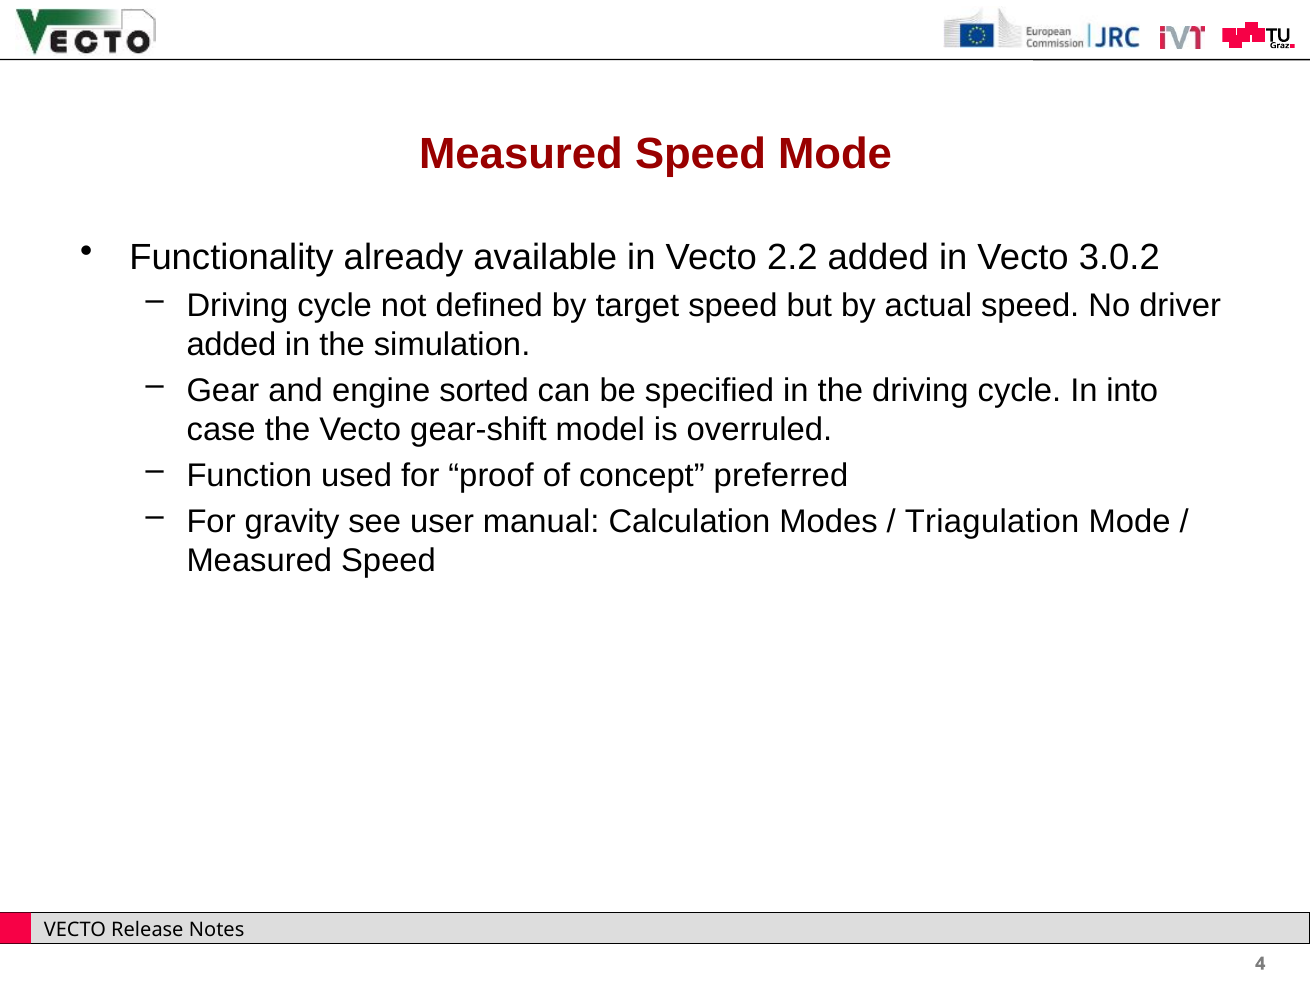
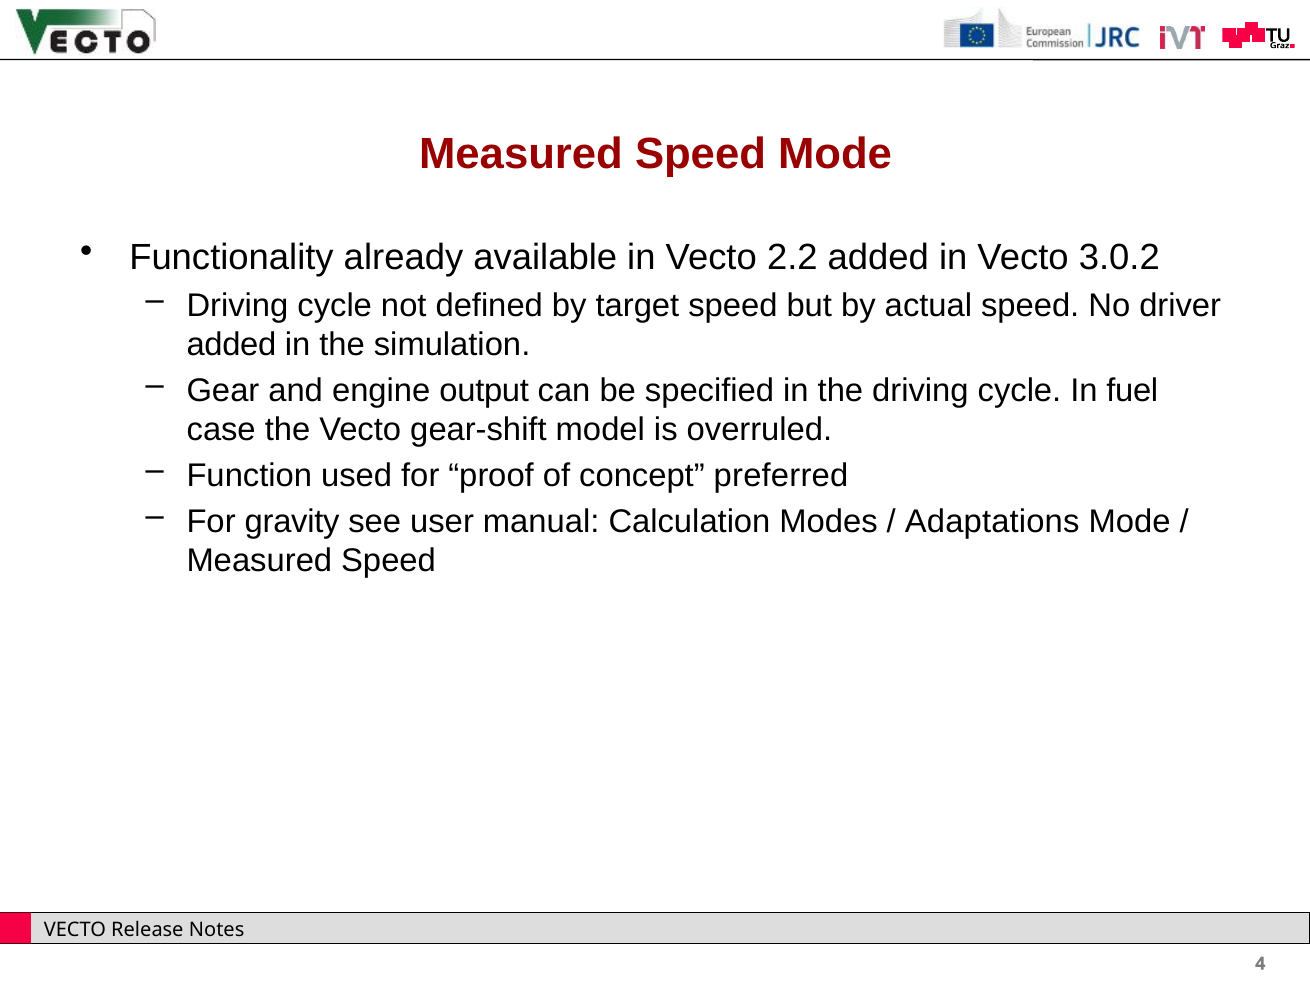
sorted: sorted -> output
into: into -> fuel
Triagulation: Triagulation -> Adaptations
